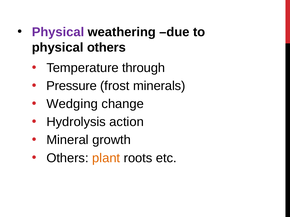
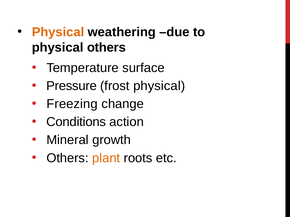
Physical at (58, 32) colour: purple -> orange
through: through -> surface
frost minerals: minerals -> physical
Wedging: Wedging -> Freezing
Hydrolysis: Hydrolysis -> Conditions
